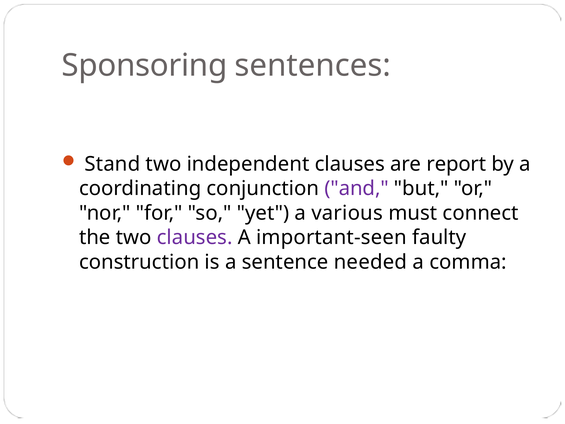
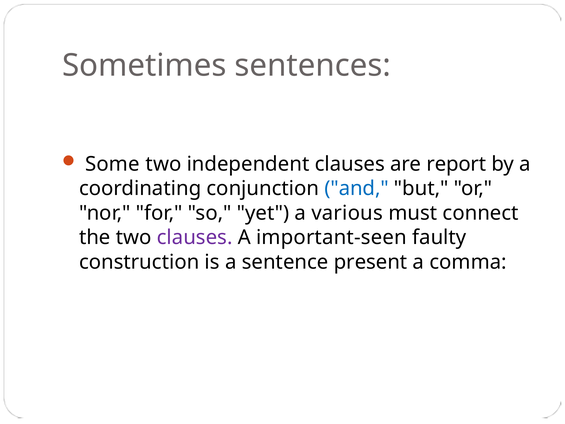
Sponsoring: Sponsoring -> Sometimes
Stand: Stand -> Some
and colour: purple -> blue
needed: needed -> present
